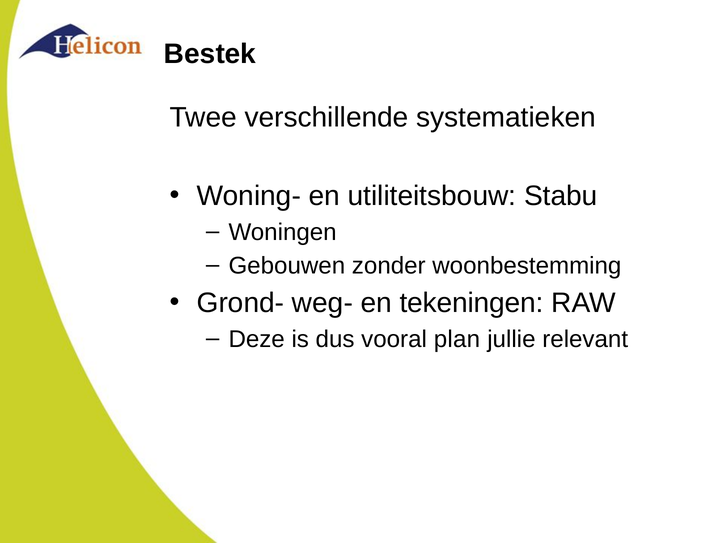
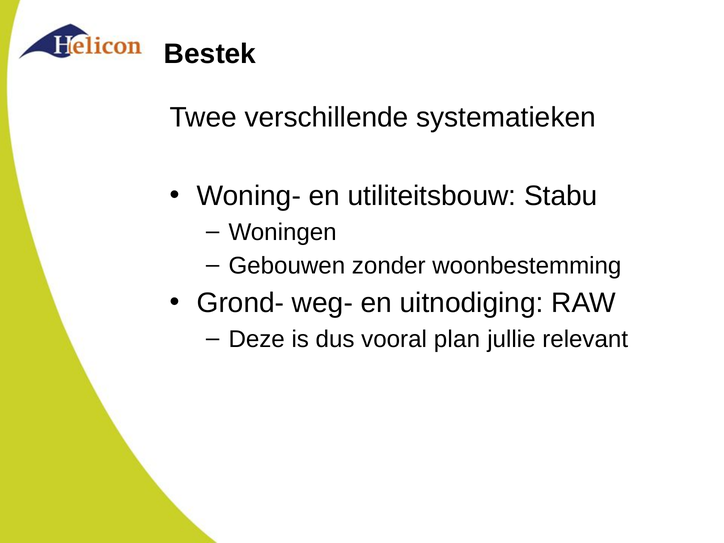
tekeningen: tekeningen -> uitnodiging
